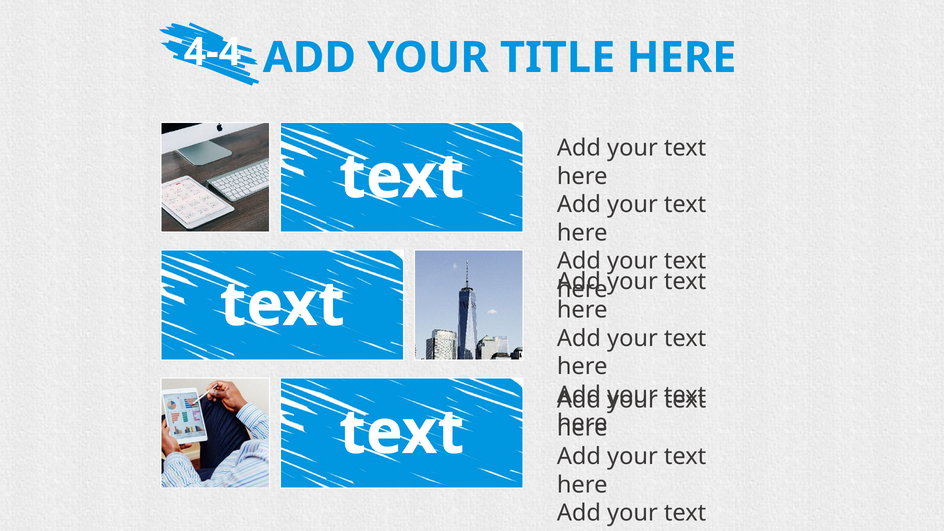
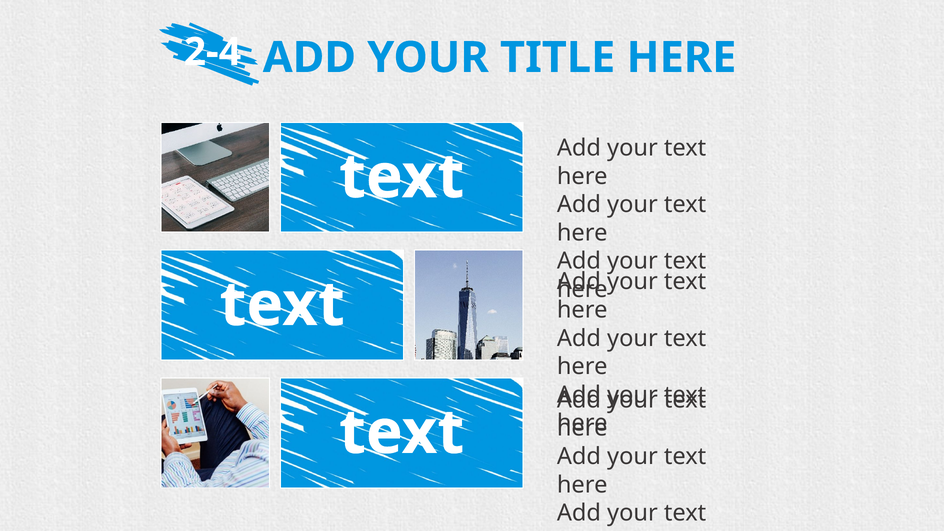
4-4: 4-4 -> 2-4
